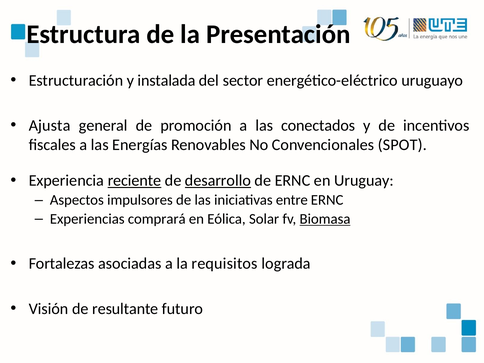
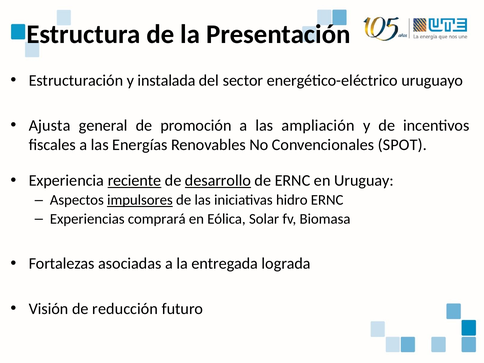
conectados: conectados -> ampliación
impulsores underline: none -> present
entre: entre -> hidro
Biomasa underline: present -> none
requisitos: requisitos -> entregada
resultante: resultante -> reducción
